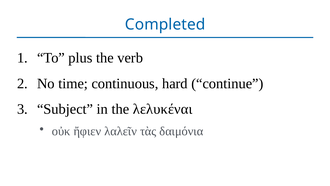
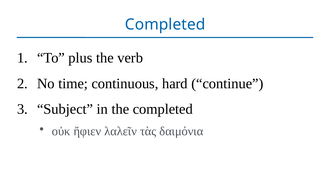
the λελυκέναι: λελυκέναι -> completed
